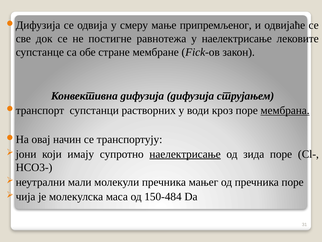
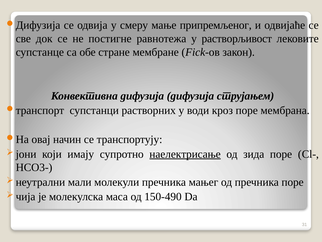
у наелектрисање: наелектрисање -> растворљивост
мембрана underline: present -> none
150-484: 150-484 -> 150-490
